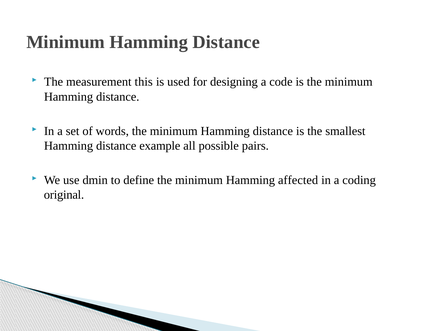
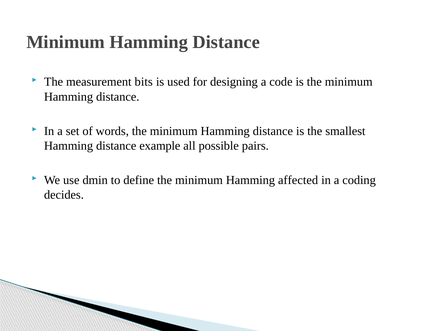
this: this -> bits
original: original -> decides
